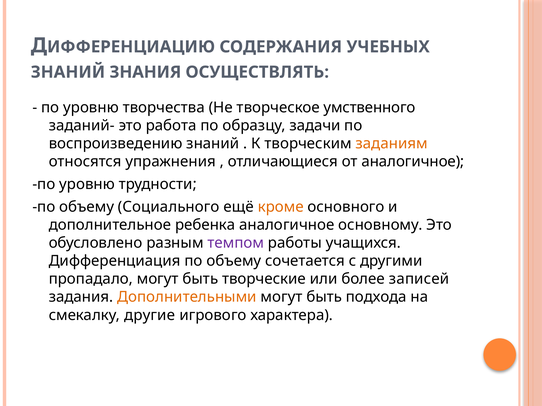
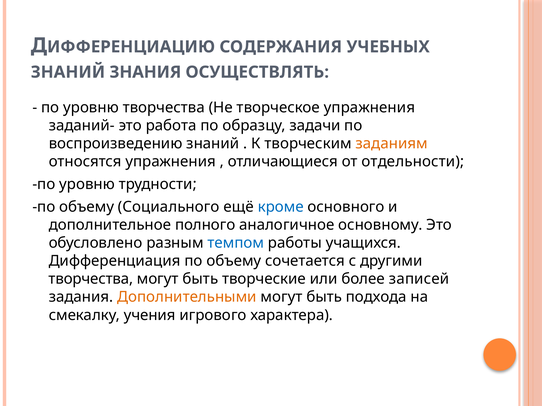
творческое умственного: умственного -> упражнения
от аналогичное: аналогичное -> отдельности
кроме colour: orange -> blue
ребенка: ребенка -> полного
темпом colour: purple -> blue
пропадало at (91, 279): пропадало -> творчества
другие: другие -> учения
